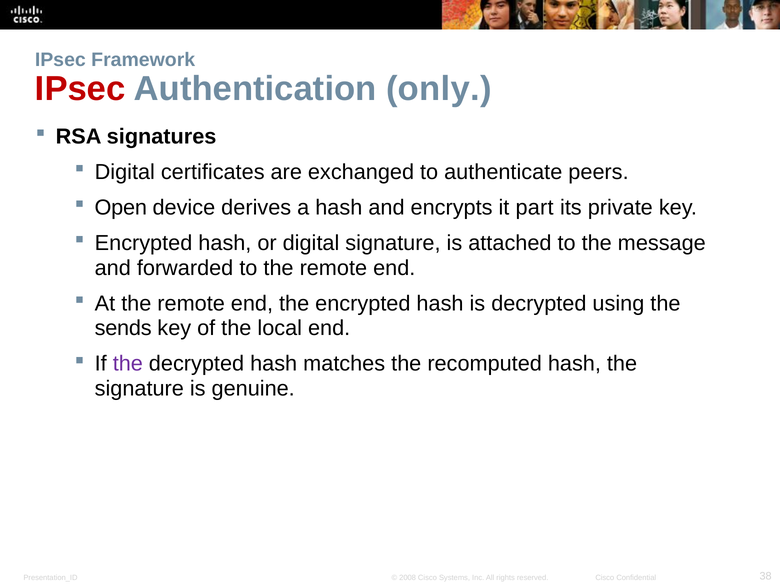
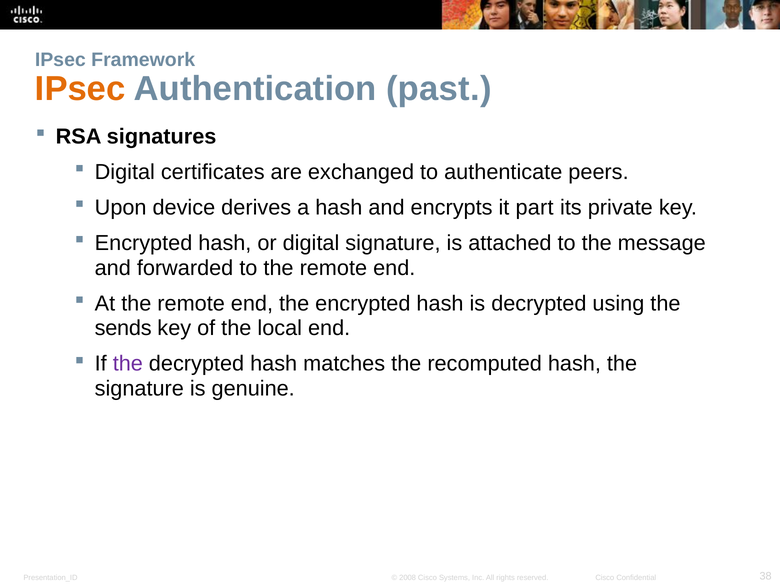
IPsec at (80, 89) colour: red -> orange
only: only -> past
Open: Open -> Upon
